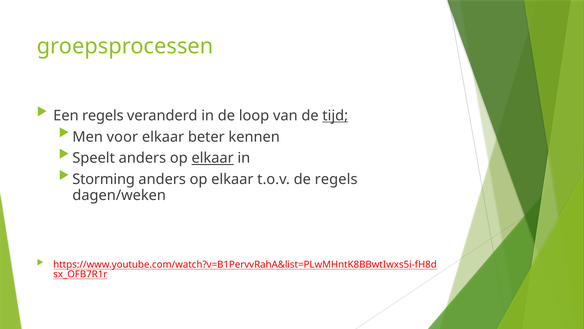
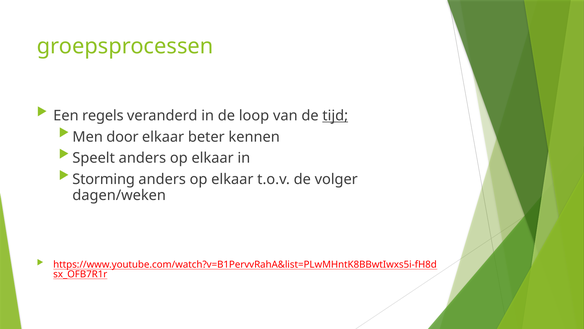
voor: voor -> door
elkaar at (213, 158) underline: present -> none
de regels: regels -> volger
